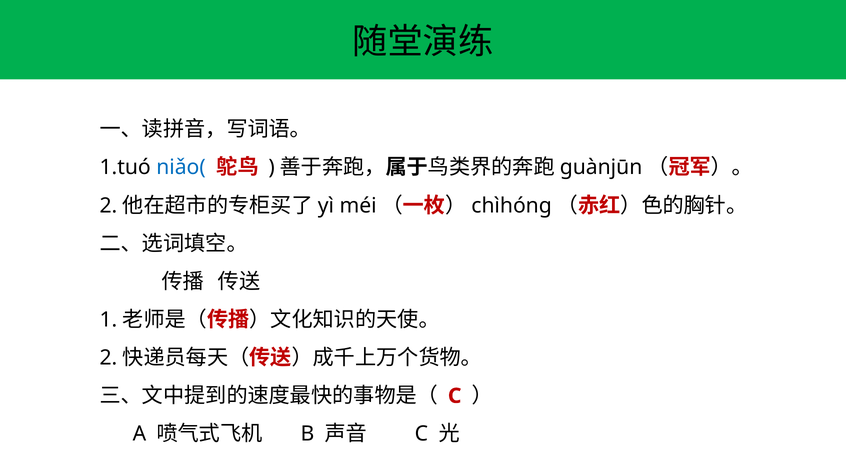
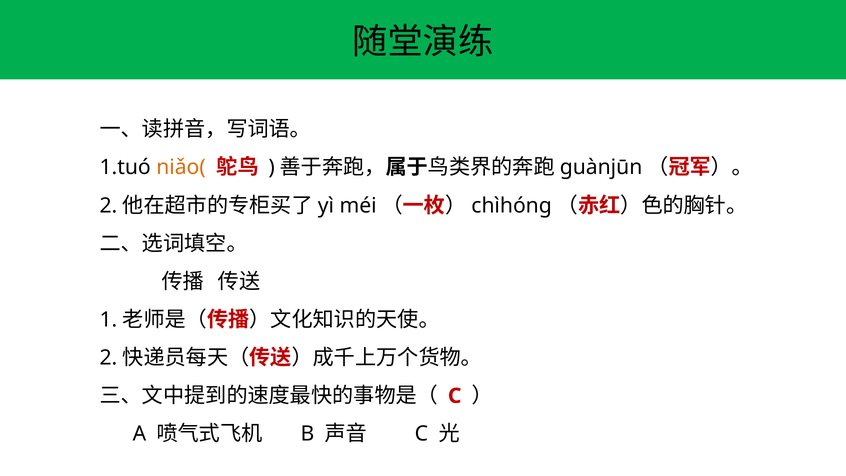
niǎo( colour: blue -> orange
